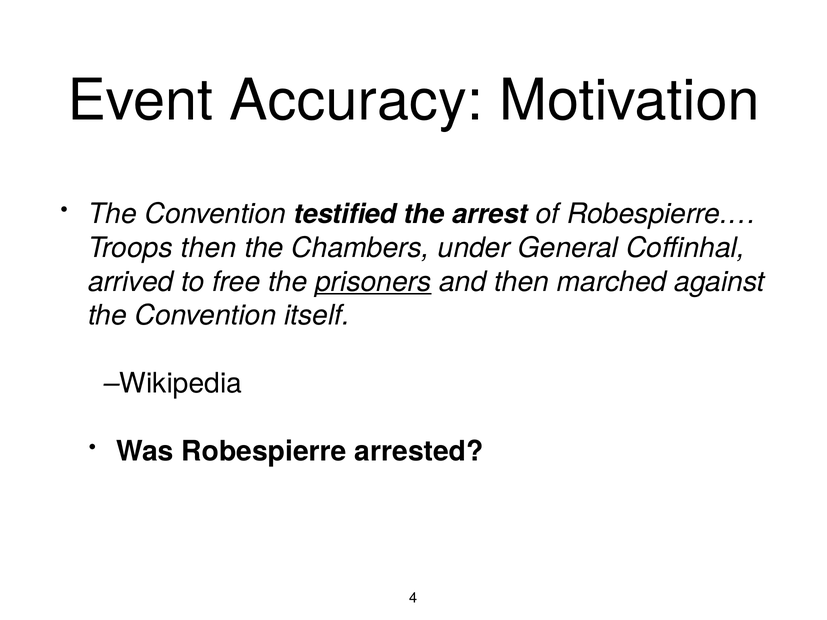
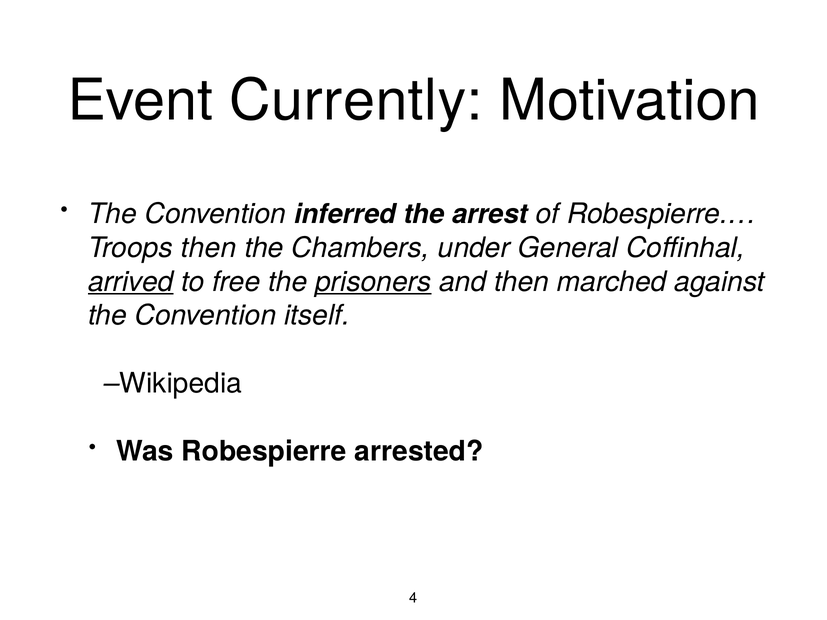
Accuracy: Accuracy -> Currently
testified: testified -> inferred
arrived underline: none -> present
